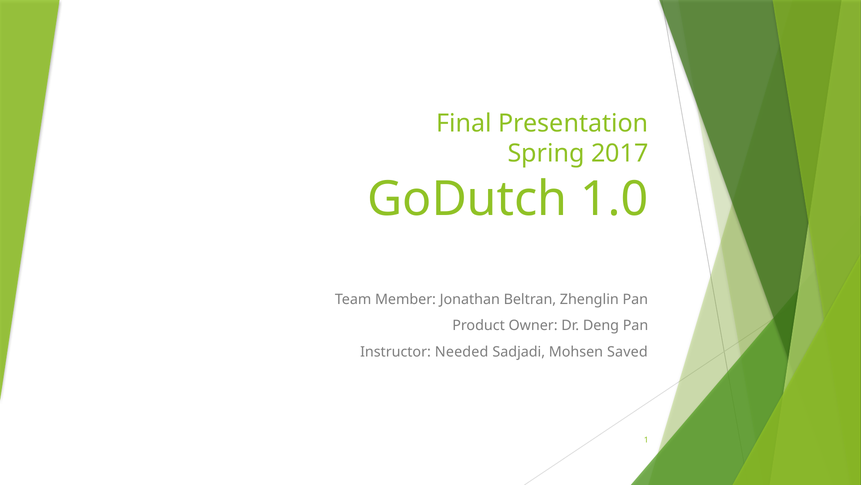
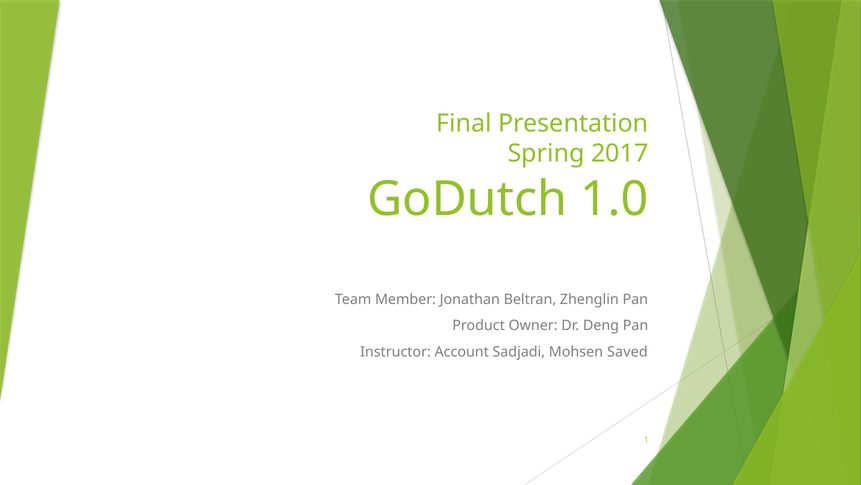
Needed: Needed -> Account
